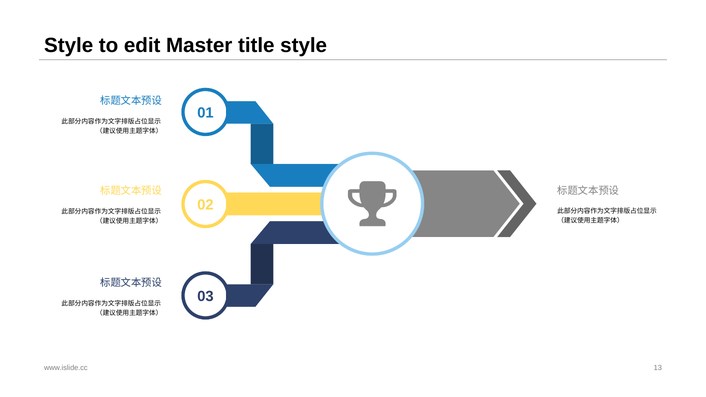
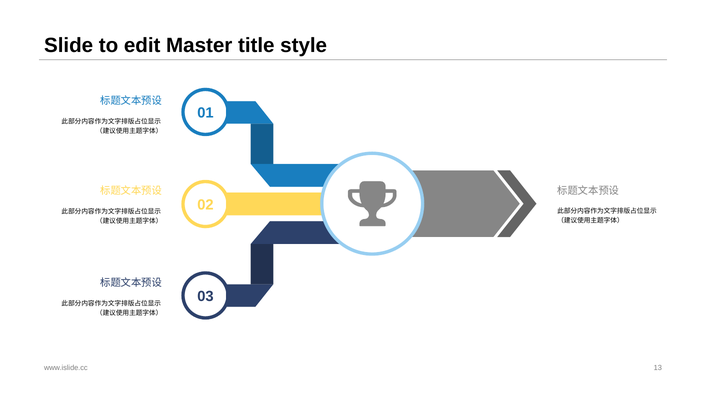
Style at (69, 46): Style -> Slide
